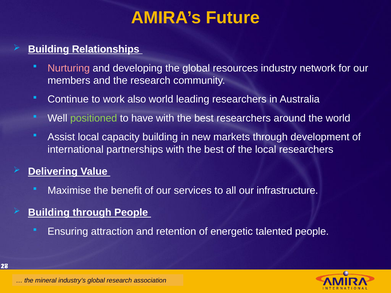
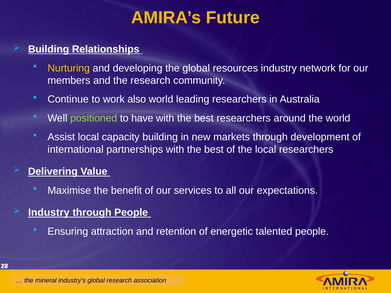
Nurturing colour: pink -> yellow
infrastructure: infrastructure -> expectations
Building at (49, 213): Building -> Industry
